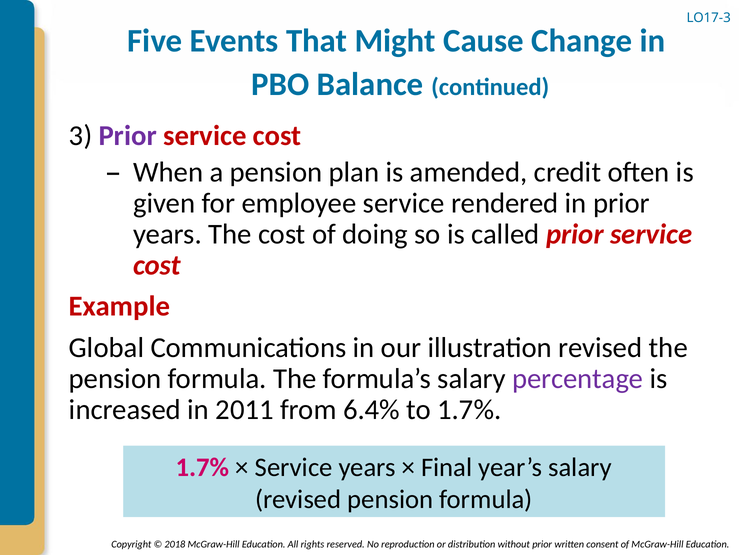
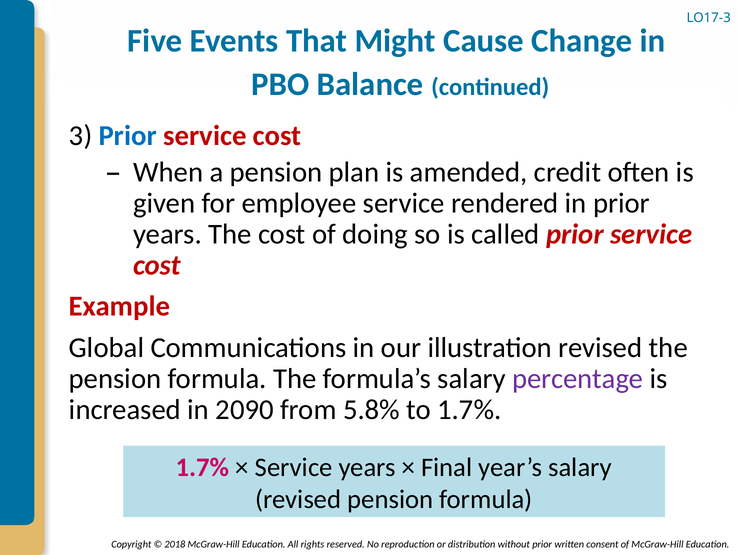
Prior at (128, 136) colour: purple -> blue
2011: 2011 -> 2090
6.4%: 6.4% -> 5.8%
